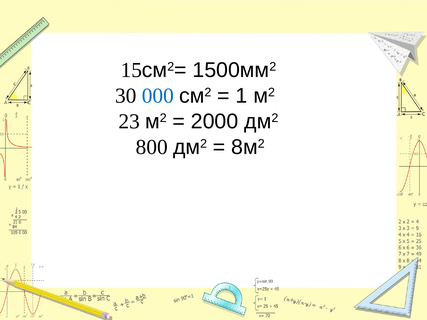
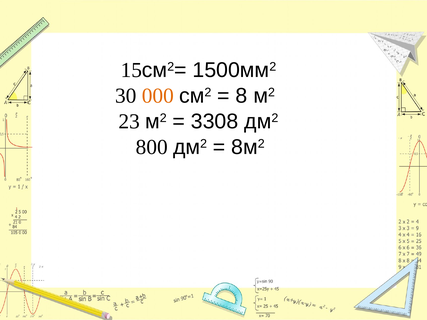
000 colour: blue -> orange
1: 1 -> 8
2000: 2000 -> 3308
